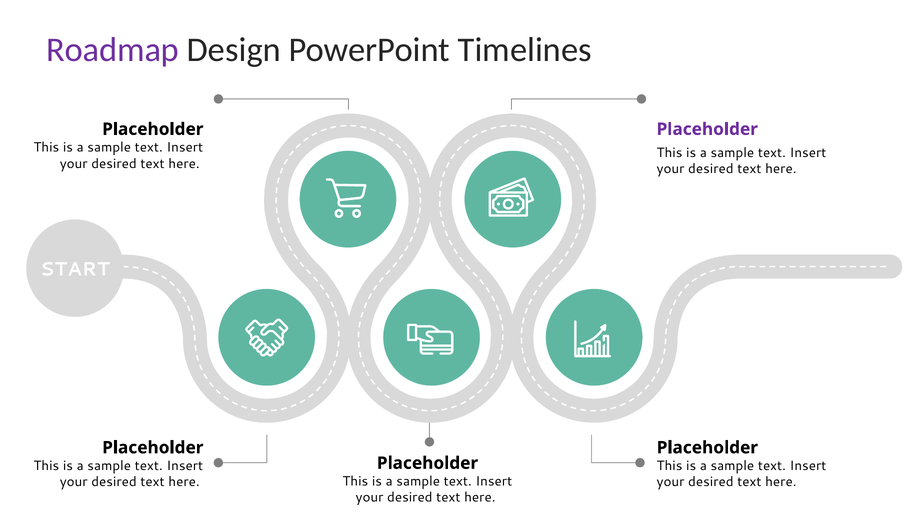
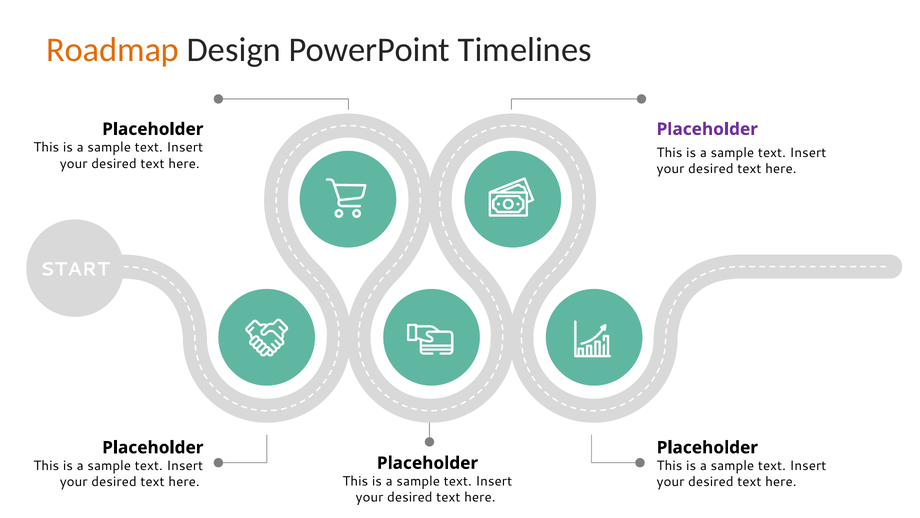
Roadmap colour: purple -> orange
